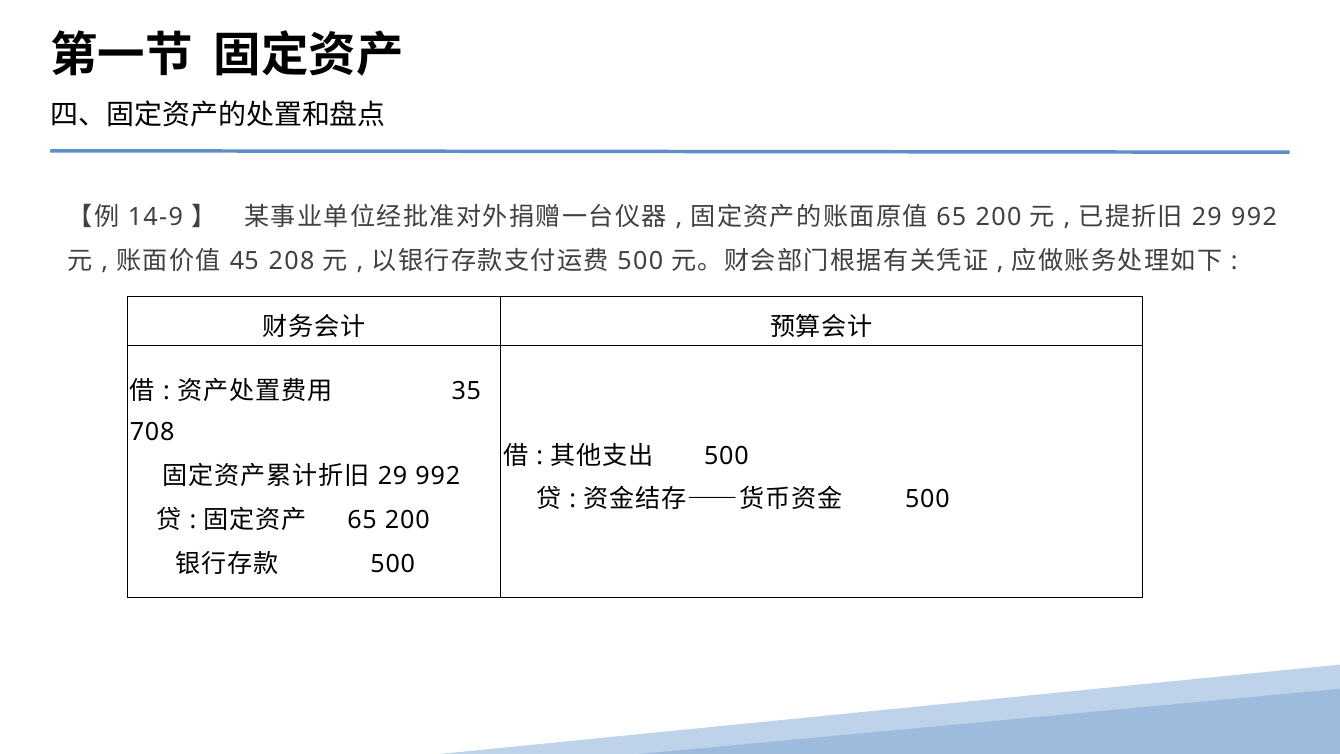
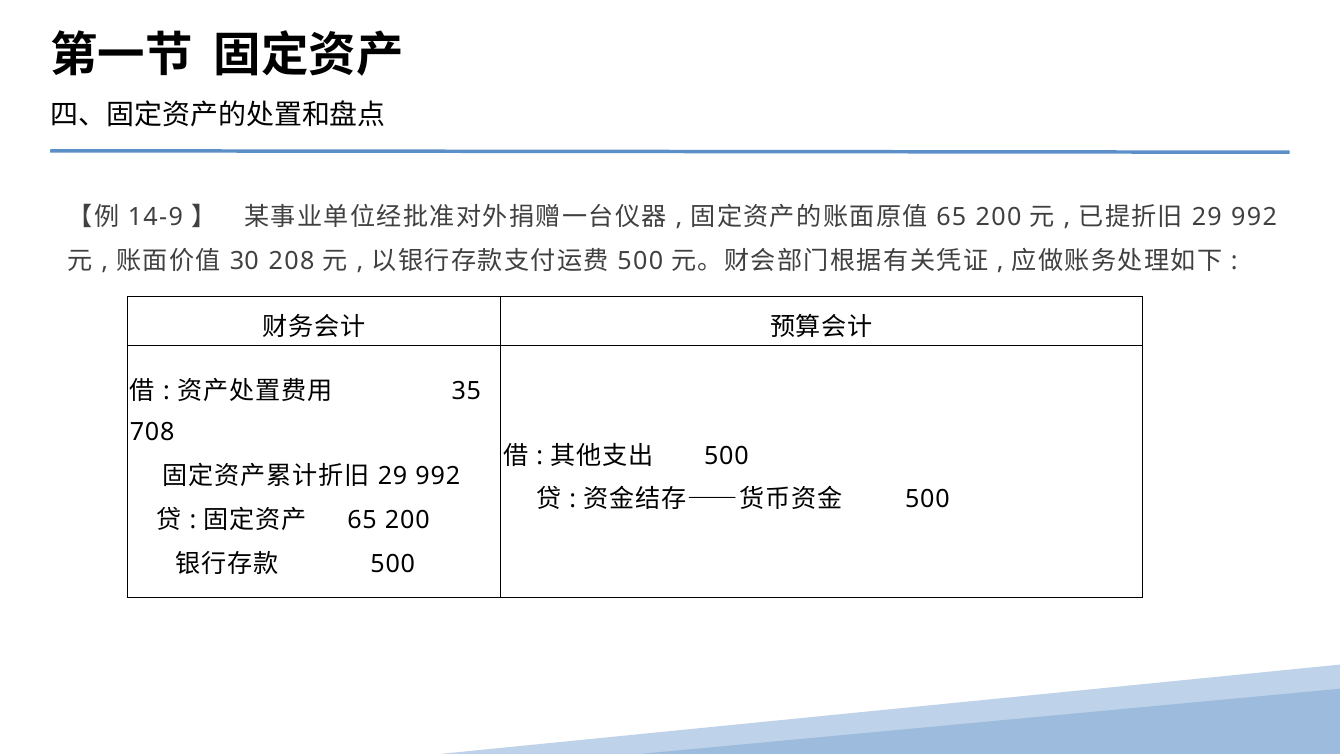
45: 45 -> 30
